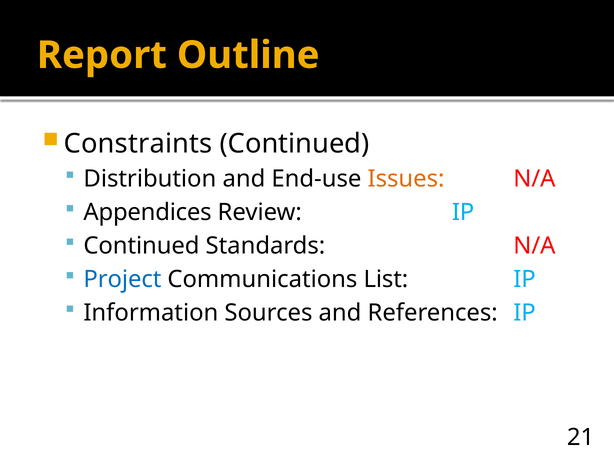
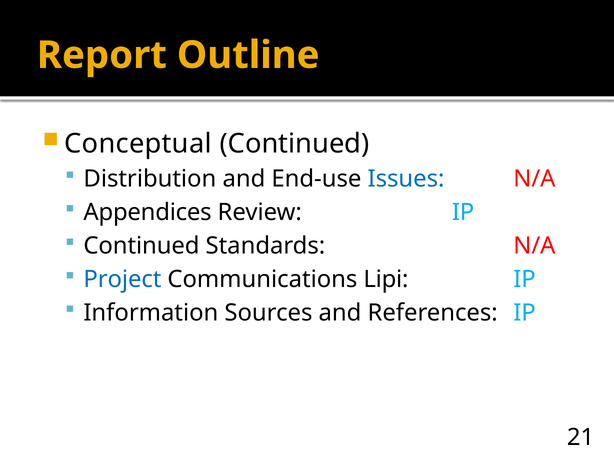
Constraints: Constraints -> Conceptual
Issues colour: orange -> blue
List: List -> Lipi
